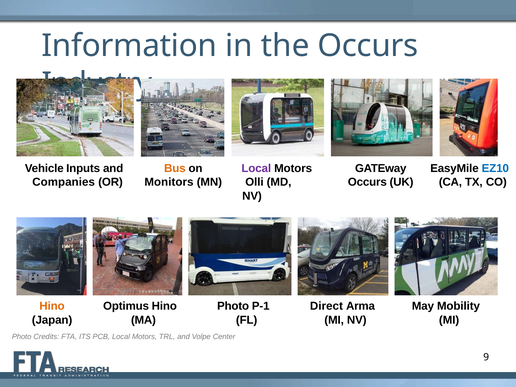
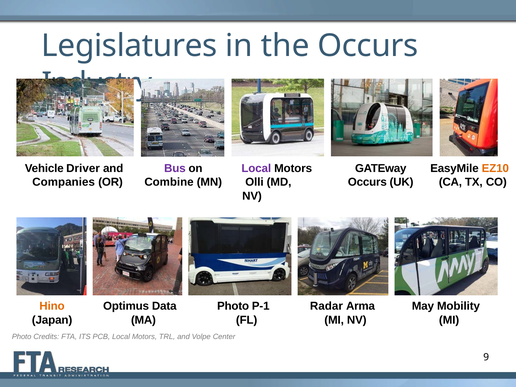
Information: Information -> Legislatures
Inputs: Inputs -> Driver
Bus colour: orange -> purple
EZ10 colour: blue -> orange
Monitors: Monitors -> Combine
Optimus Hino: Hino -> Data
Direct: Direct -> Radar
